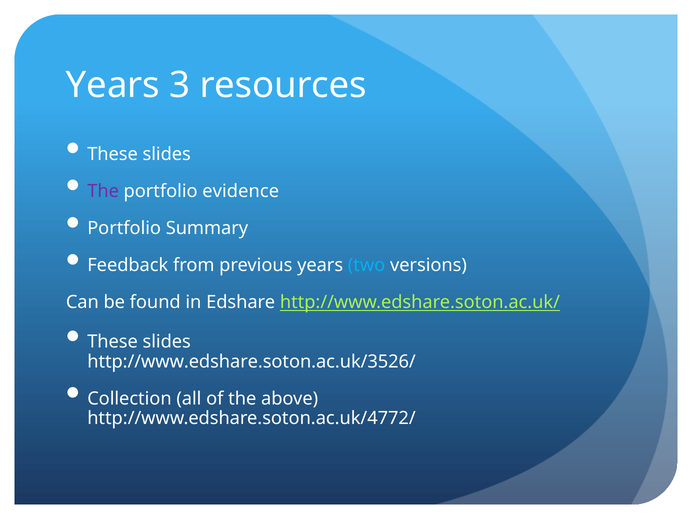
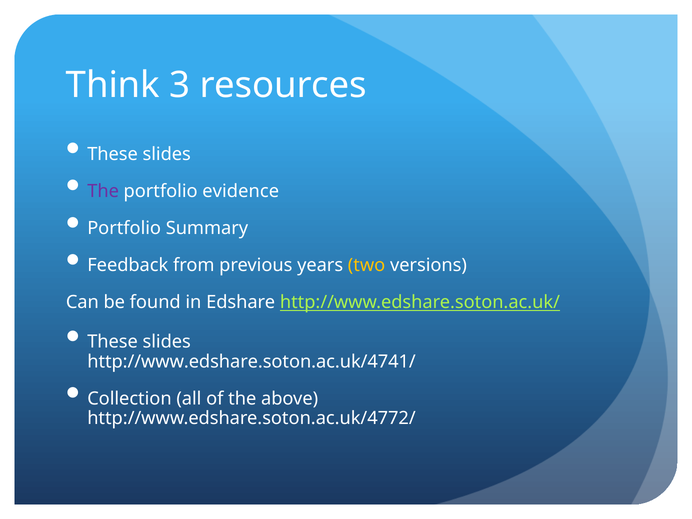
Years at (113, 85): Years -> Think
two colour: light blue -> yellow
http://www.edshare.soton.ac.uk/3526/: http://www.edshare.soton.ac.uk/3526/ -> http://www.edshare.soton.ac.uk/4741/
